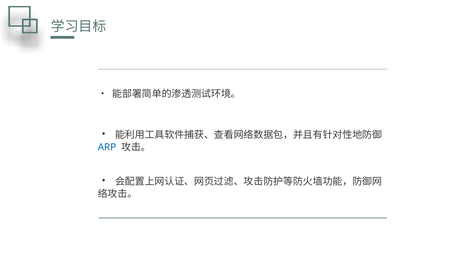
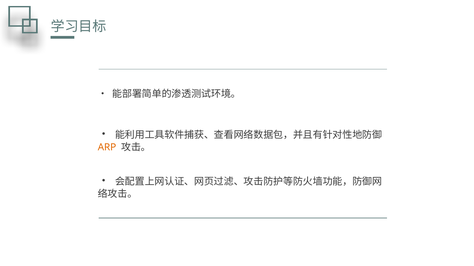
ARP colour: blue -> orange
